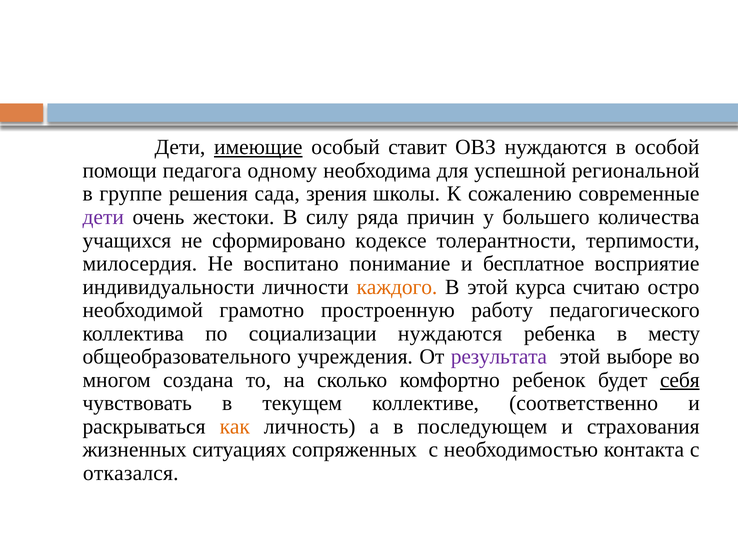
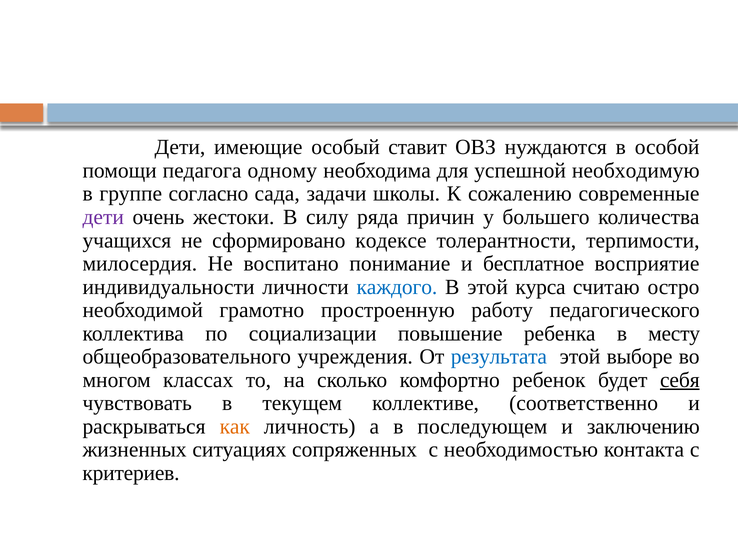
имеющие underline: present -> none
региональной: региональной -> необходимую
решения: решения -> согласно
зрения: зрения -> задачи
каждого colour: orange -> blue
социализации нуждаются: нуждаются -> повышение
результата colour: purple -> blue
создана: создана -> классах
страхования: страхования -> заключению
отказался: отказался -> критериев
